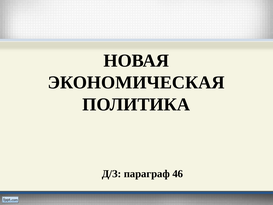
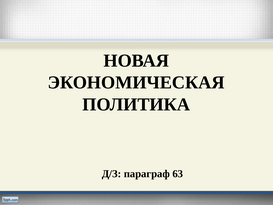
46: 46 -> 63
